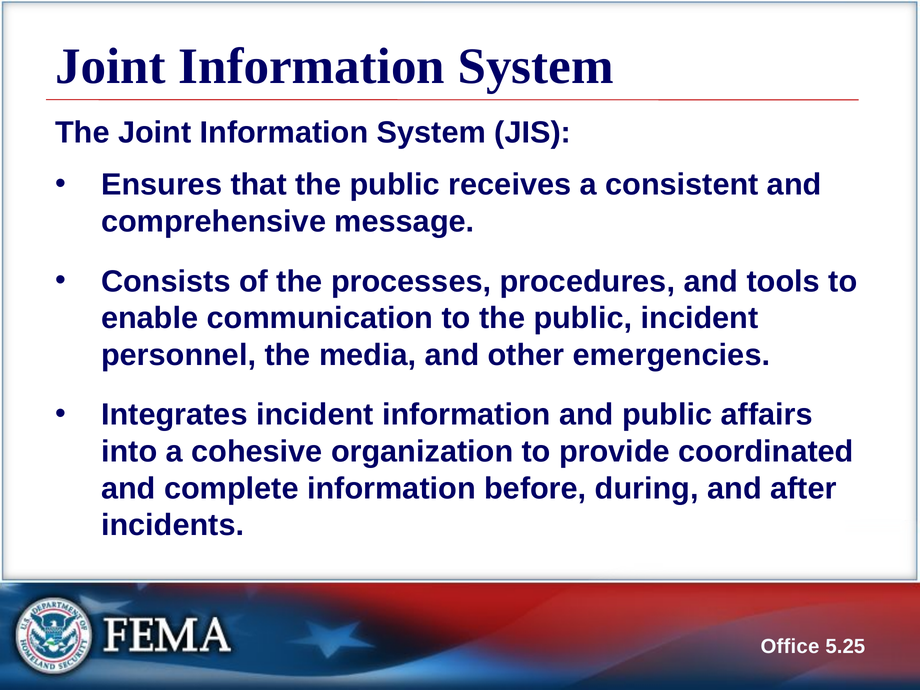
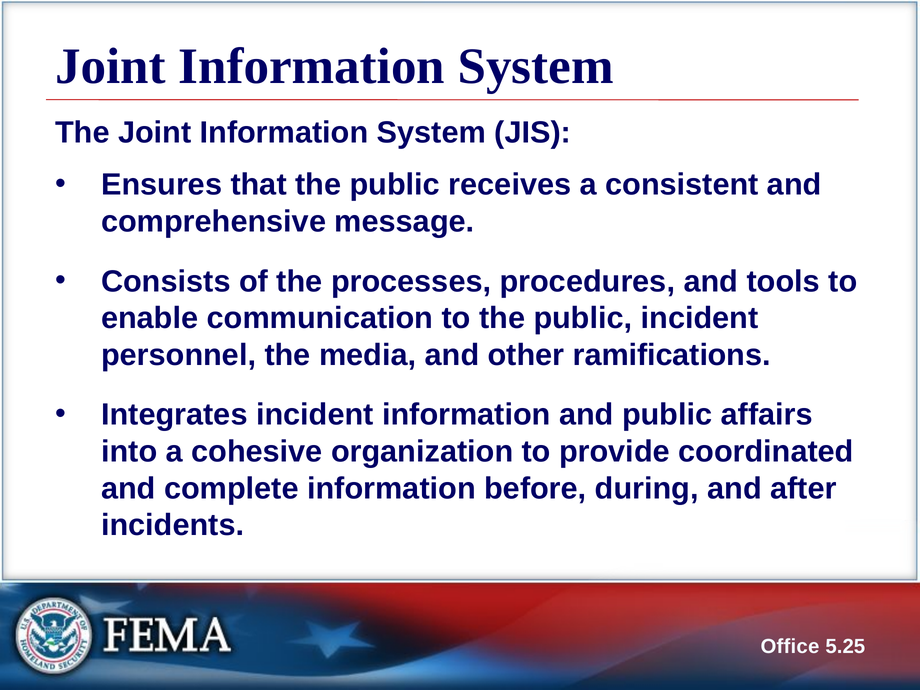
emergencies: emergencies -> ramifications
